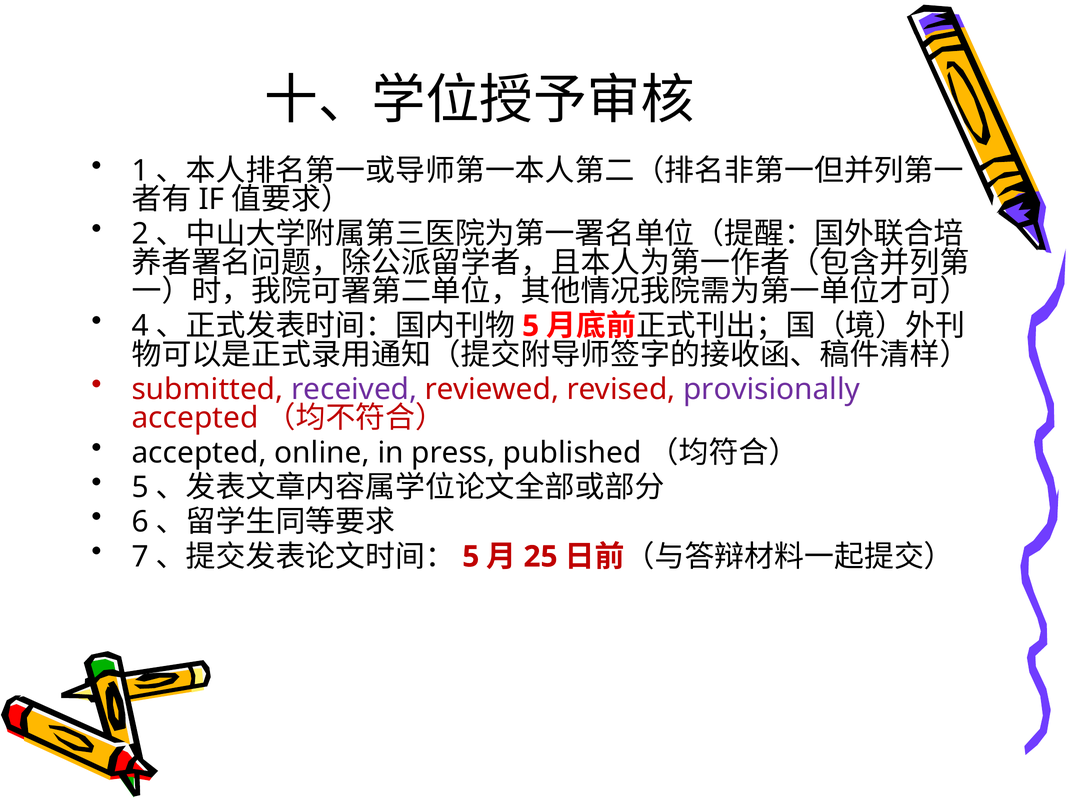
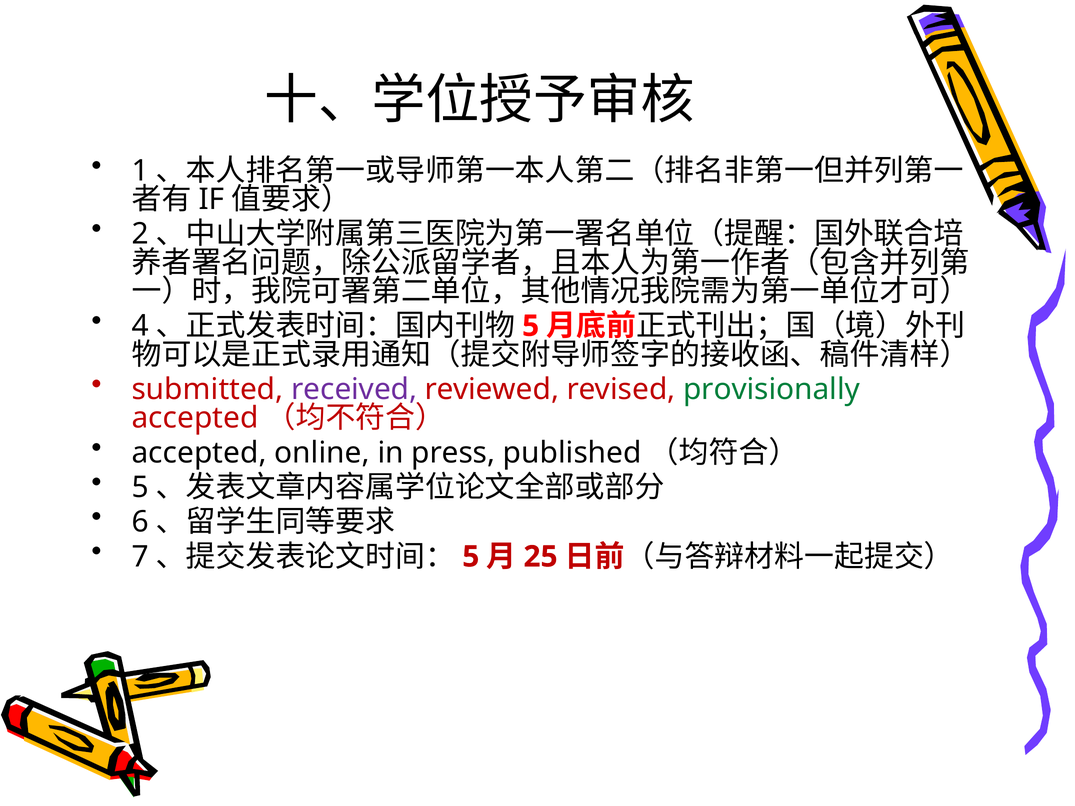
provisionally colour: purple -> green
